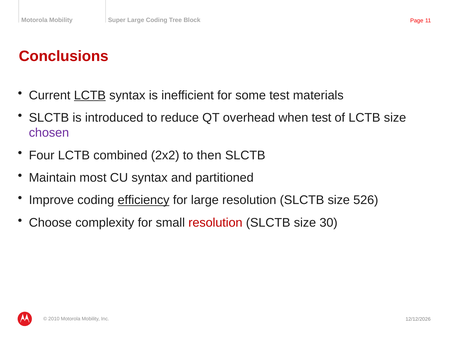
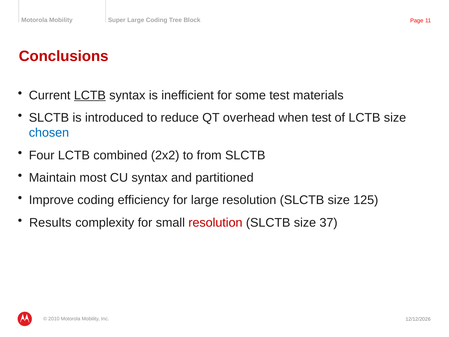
chosen colour: purple -> blue
then: then -> from
efficiency underline: present -> none
526: 526 -> 125
Choose: Choose -> Results
30: 30 -> 37
